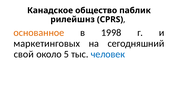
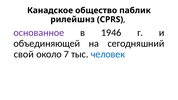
основанное colour: orange -> purple
1998: 1998 -> 1946
маркетинговых: маркетинговых -> объединяющей
5: 5 -> 7
